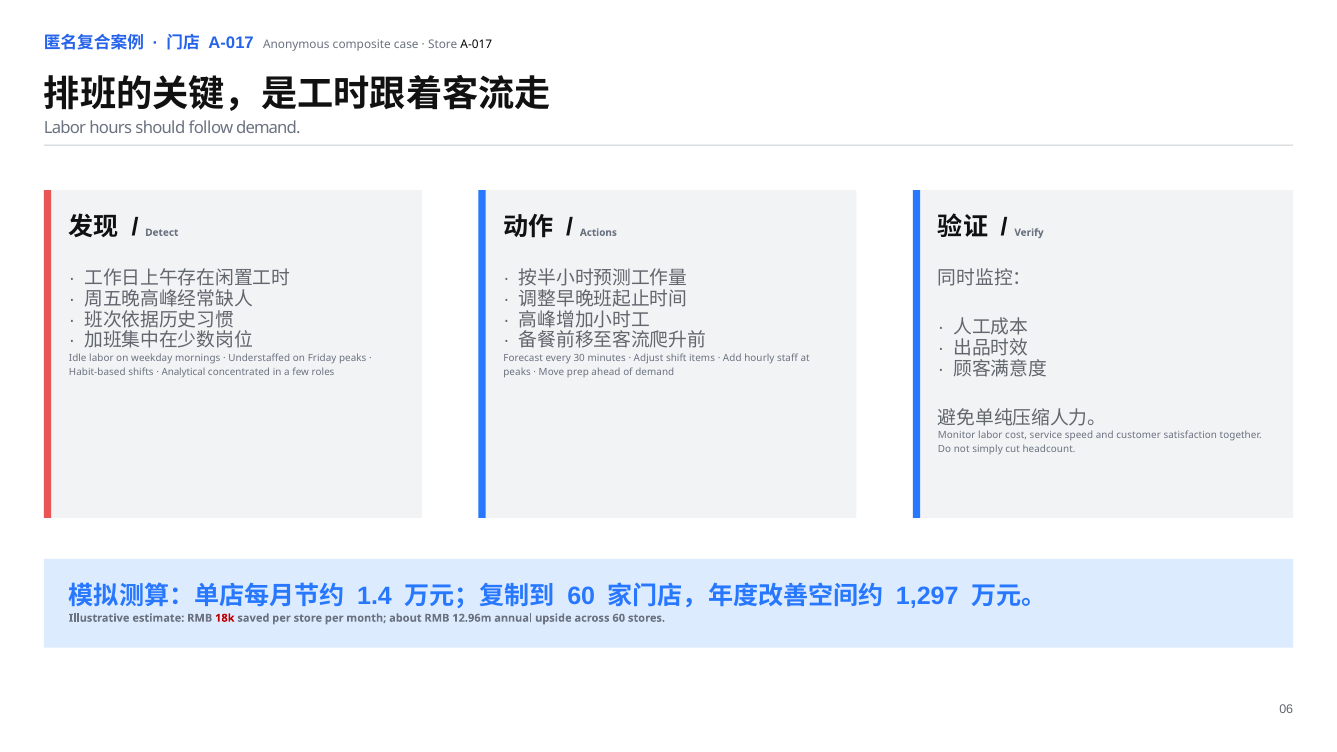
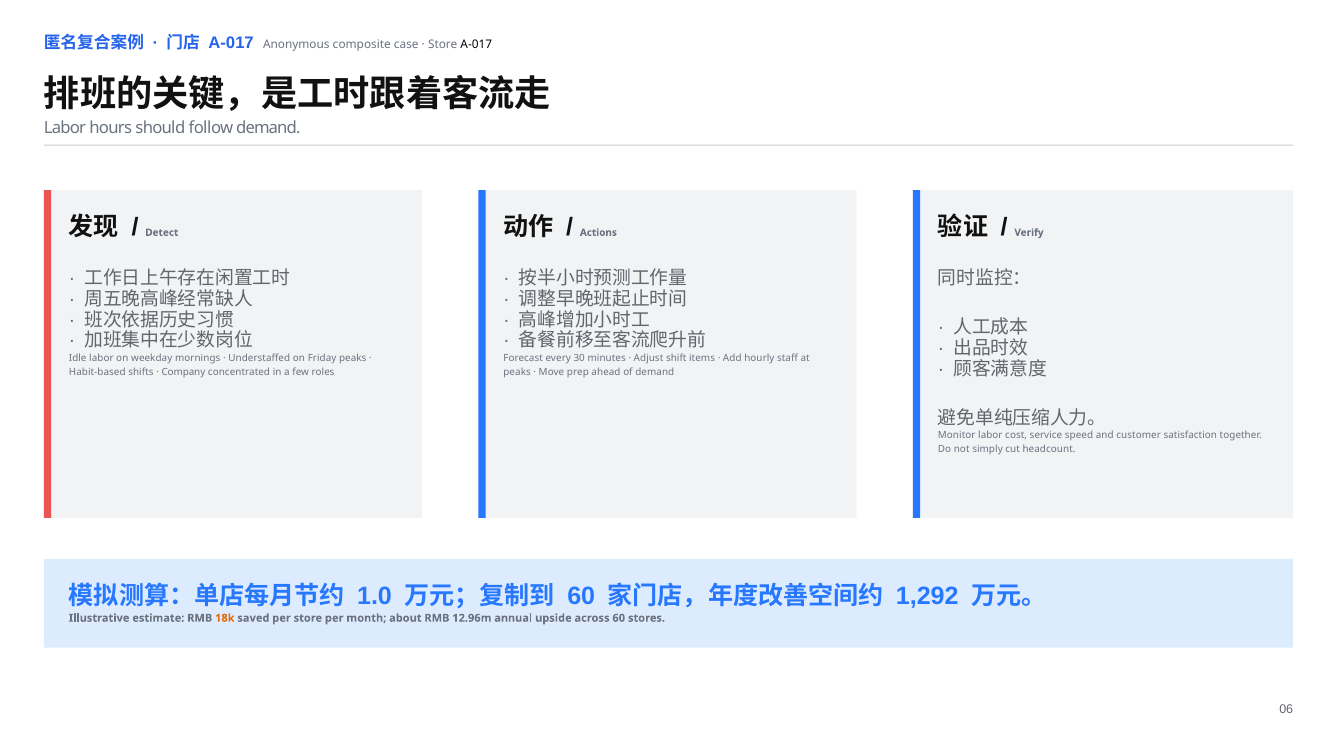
Analytical: Analytical -> Company
1.4: 1.4 -> 1.0
1,297: 1,297 -> 1,292
18k colour: red -> orange
